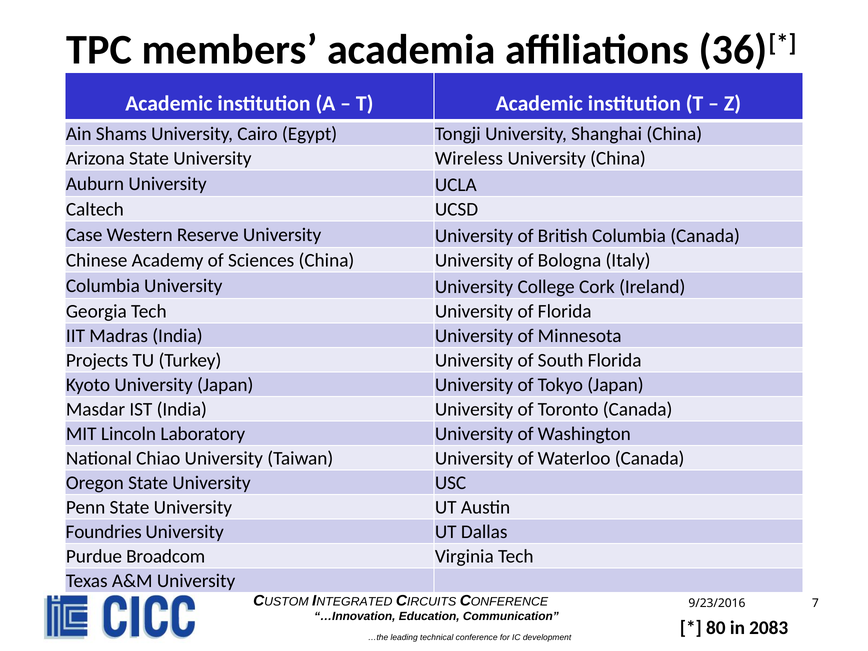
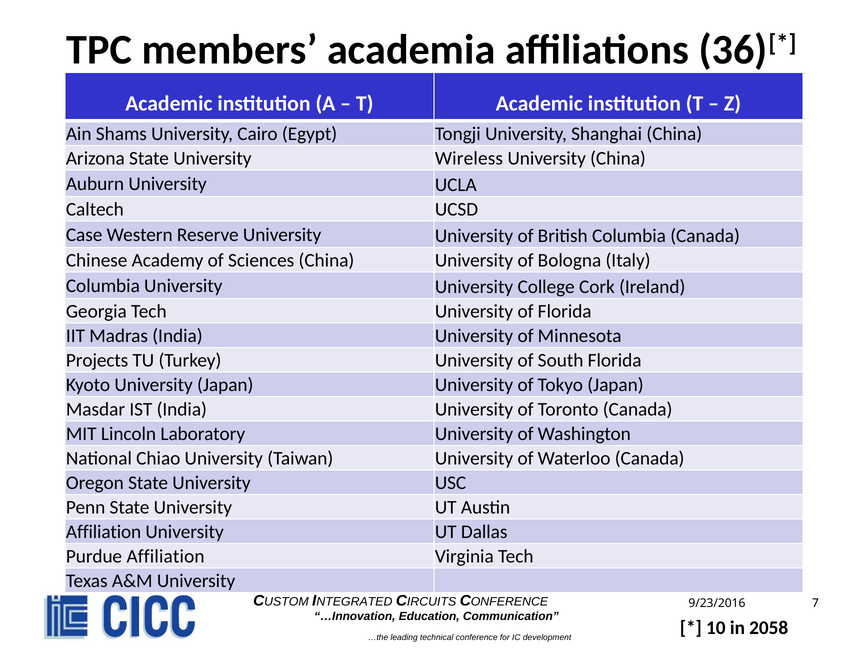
Foundries at (104, 532): Foundries -> Affiliation
Purdue Broadcom: Broadcom -> Affiliation
80: 80 -> 10
2083: 2083 -> 2058
